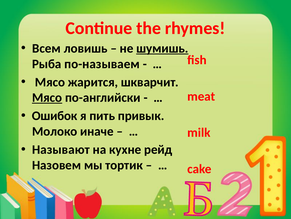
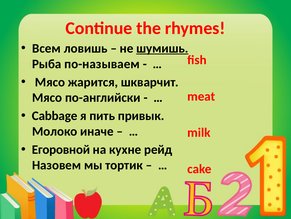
Мясо at (47, 97) underline: present -> none
Ошибок: Ошибок -> Cabbage
Называют: Называют -> Егоровной
